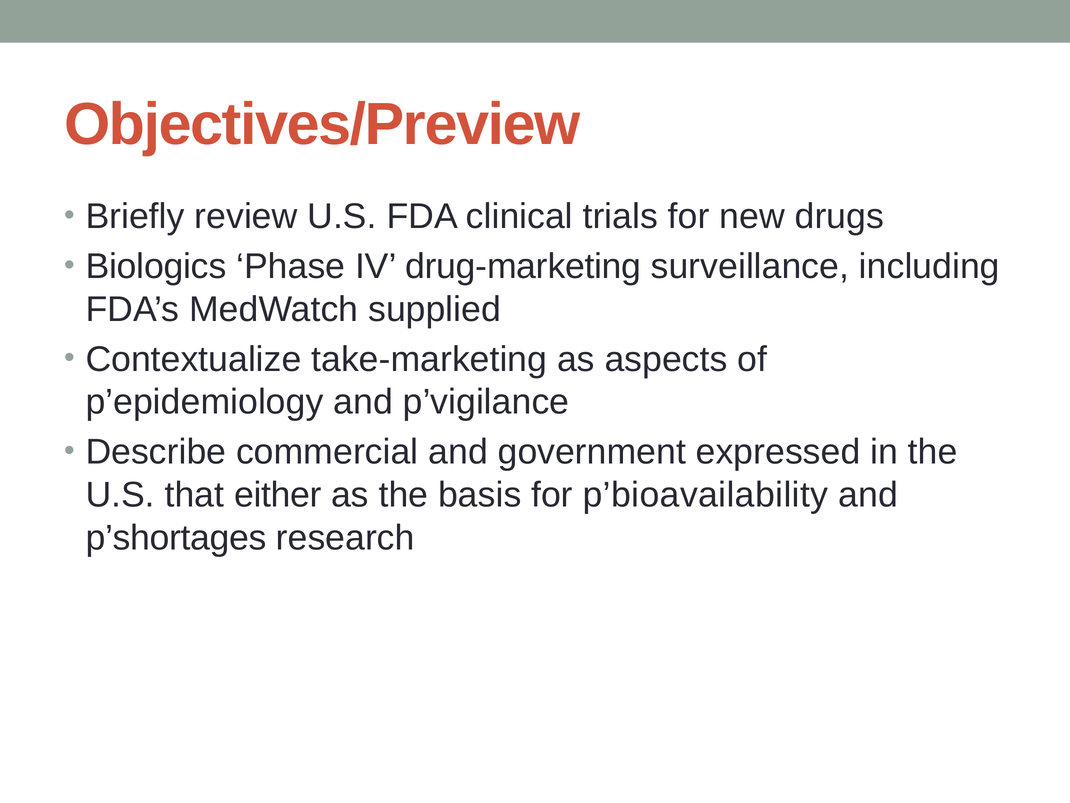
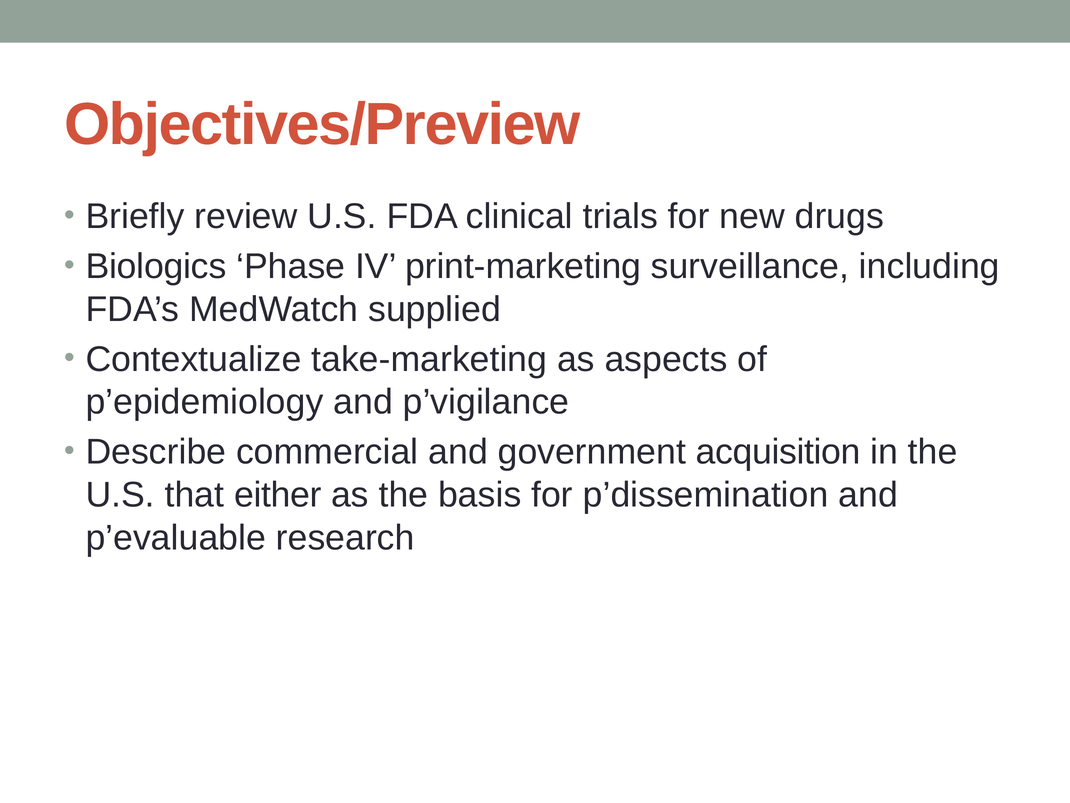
drug-marketing: drug-marketing -> print-marketing
expressed: expressed -> acquisition
p’bioavailability: p’bioavailability -> p’dissemination
p’shortages: p’shortages -> p’evaluable
